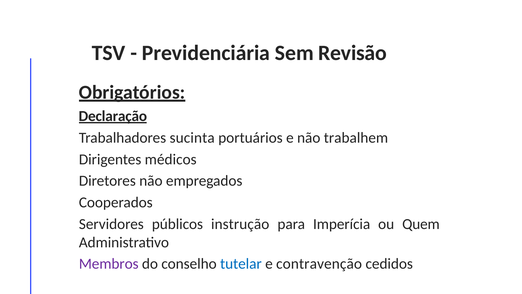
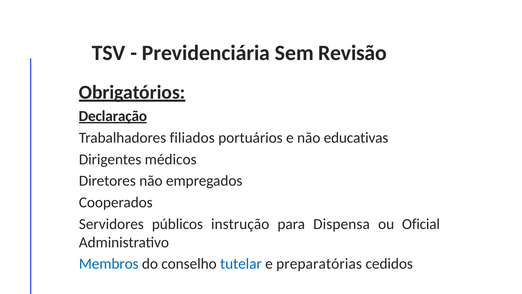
sucinta: sucinta -> filiados
trabalhem: trabalhem -> educativas
Imperícia: Imperícia -> Dispensa
Quem: Quem -> Oficial
Membros colour: purple -> blue
contravenção: contravenção -> preparatórias
